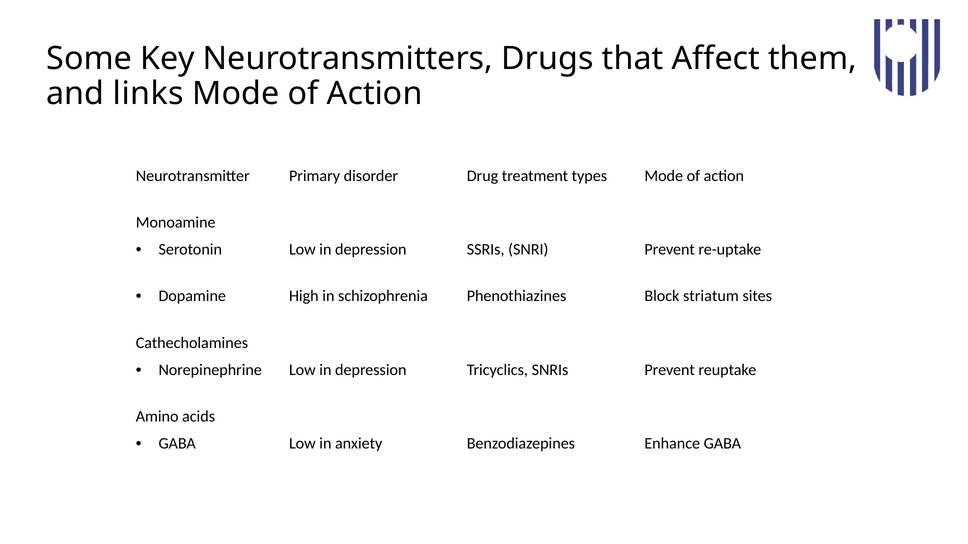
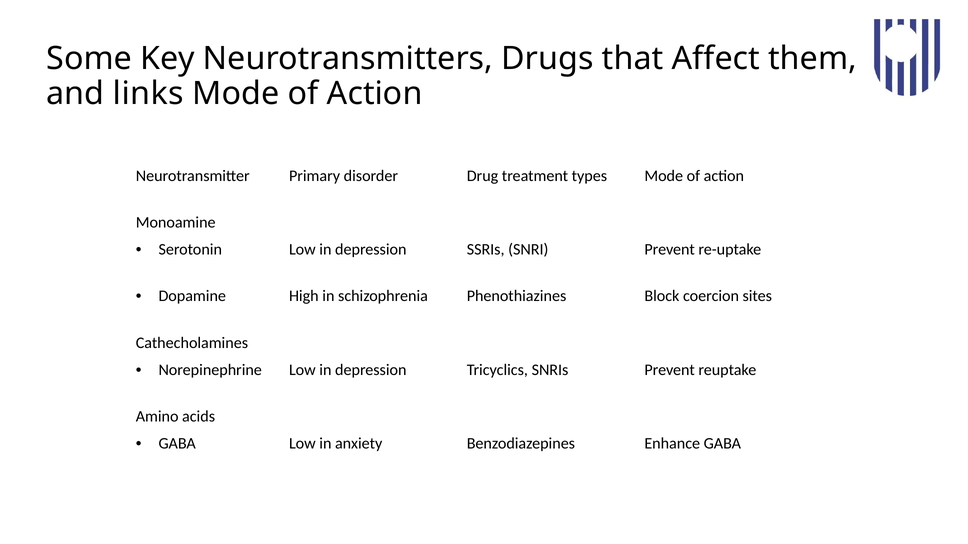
striatum: striatum -> coercion
